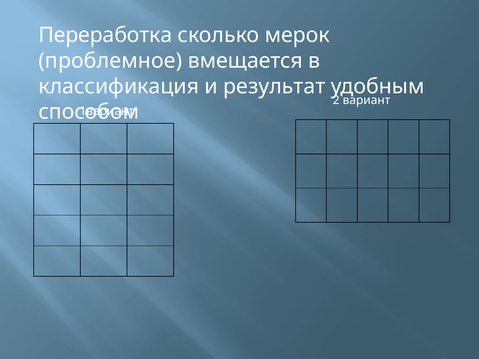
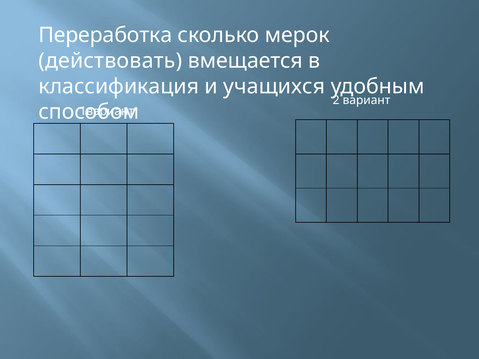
проблемное: проблемное -> действовать
результат: результат -> учащихся
